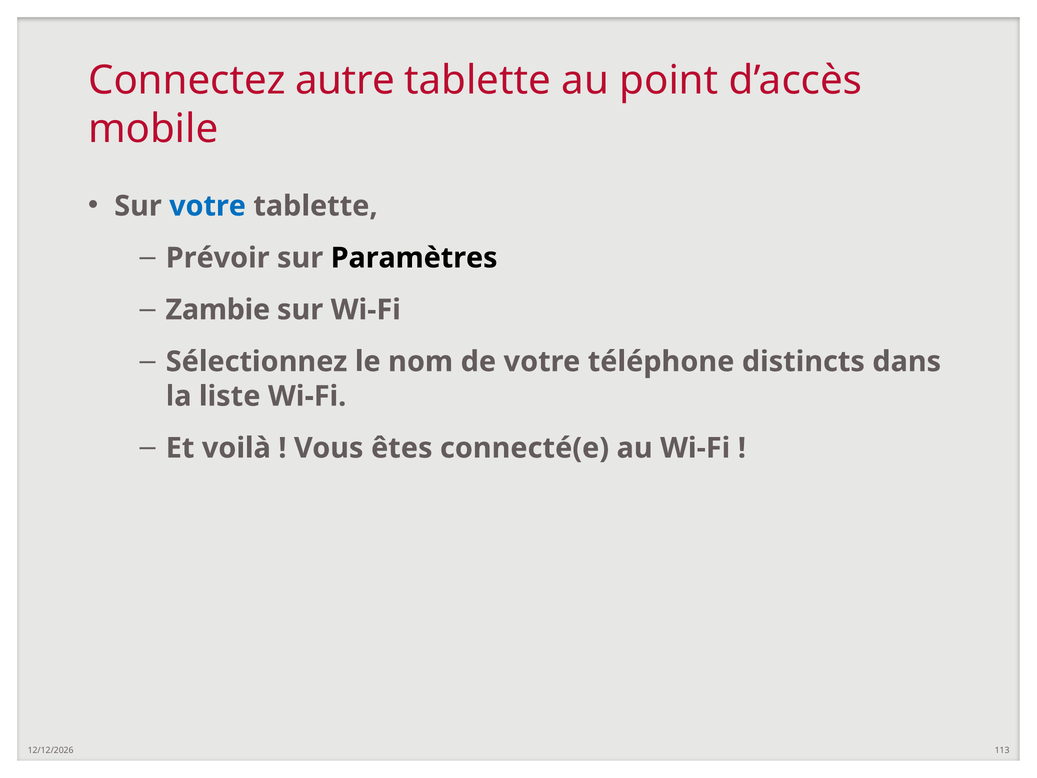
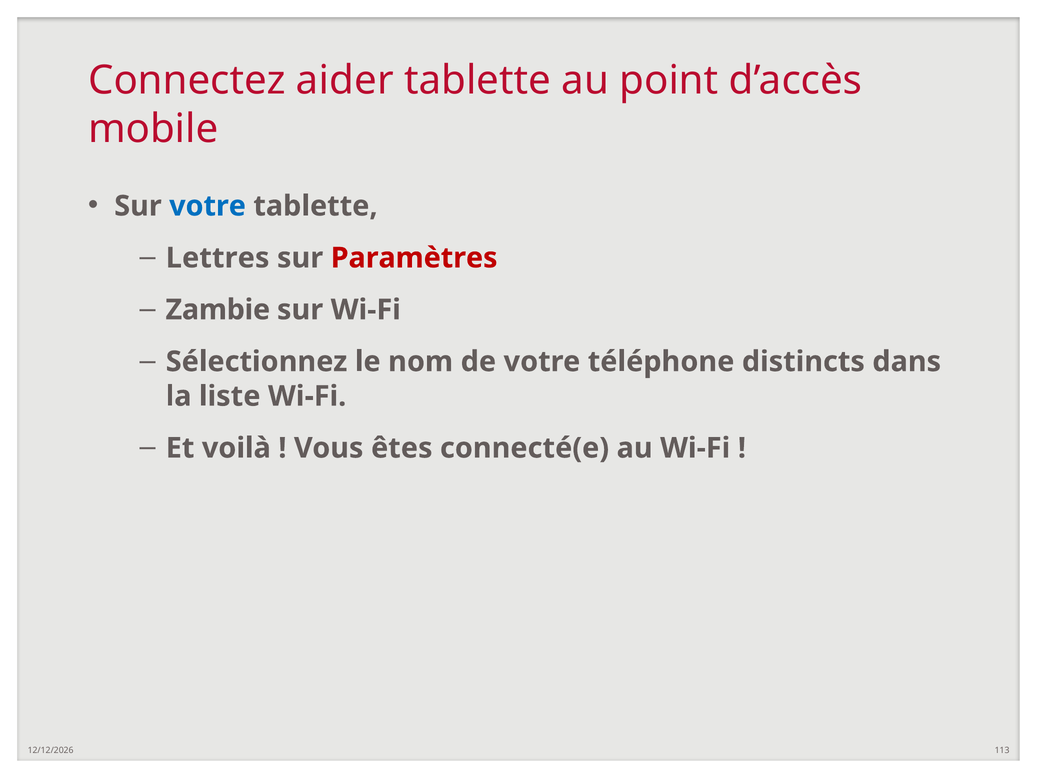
autre: autre -> aider
Prévoir: Prévoir -> Lettres
Paramètres colour: black -> red
